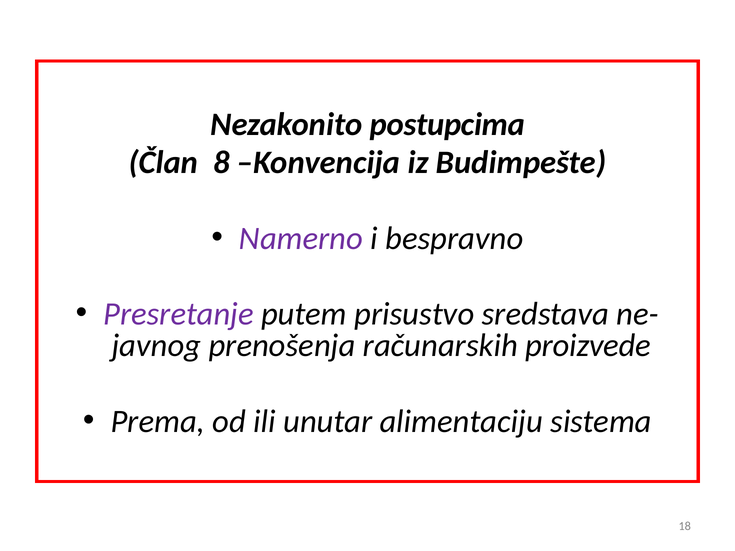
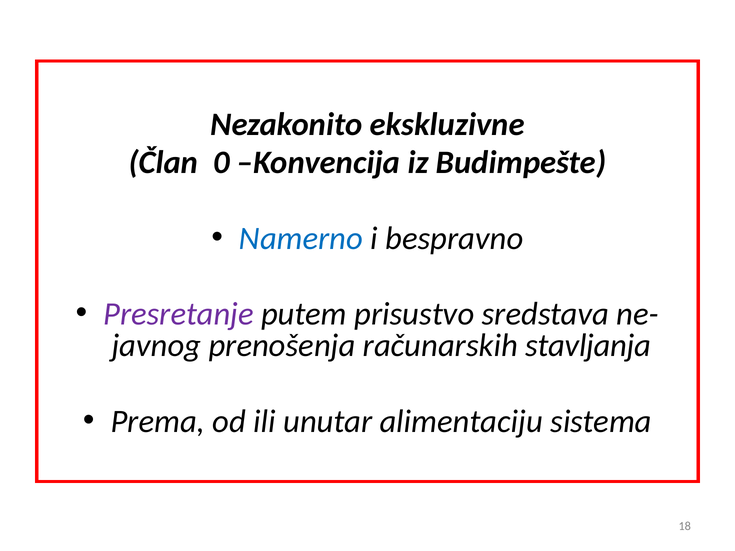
postupcima: postupcima -> ekskluzivne
8: 8 -> 0
Namerno colour: purple -> blue
proizvede: proizvede -> stavljanja
